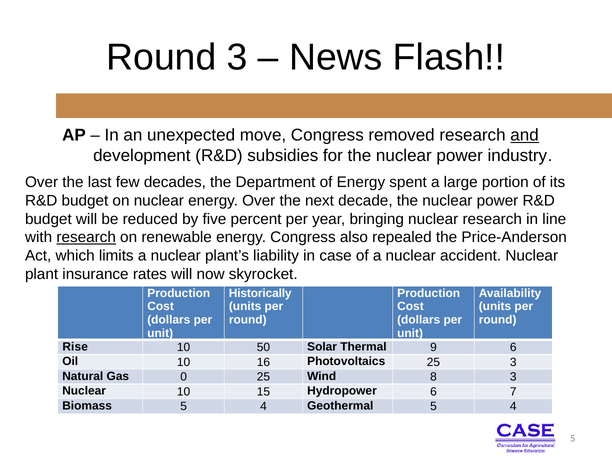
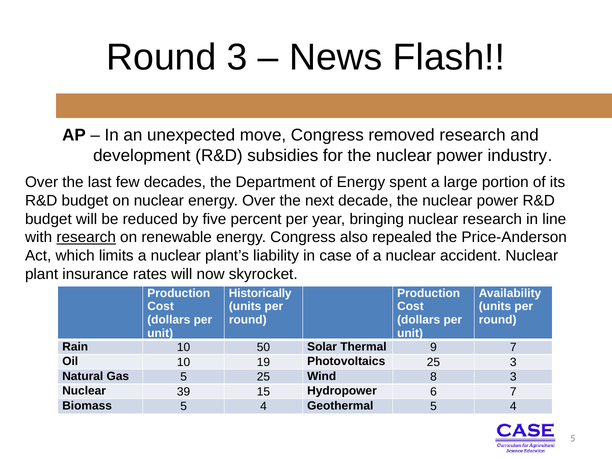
and underline: present -> none
Rise: Rise -> Rain
9 6: 6 -> 7
16: 16 -> 19
Gas 0: 0 -> 5
Nuclear 10: 10 -> 39
